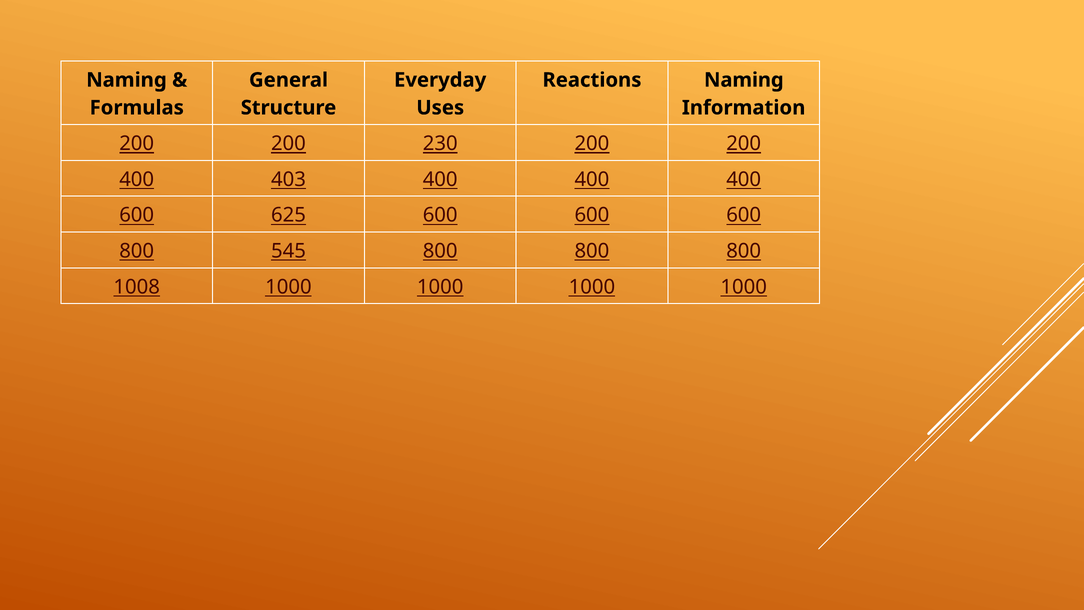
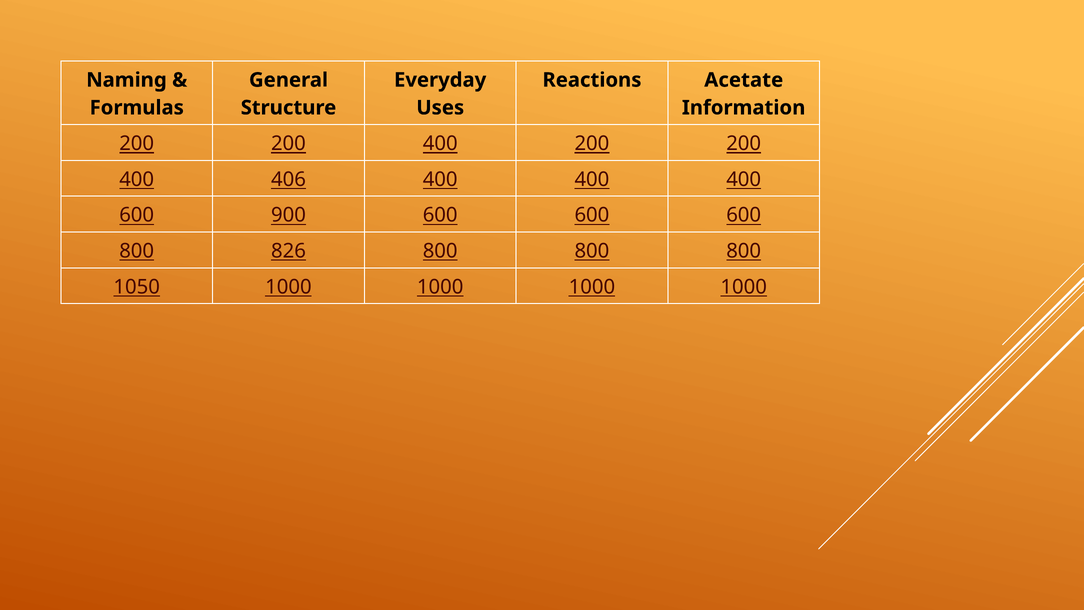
Reactions Naming: Naming -> Acetate
230 at (440, 143): 230 -> 400
403: 403 -> 406
625: 625 -> 900
545: 545 -> 826
1008: 1008 -> 1050
